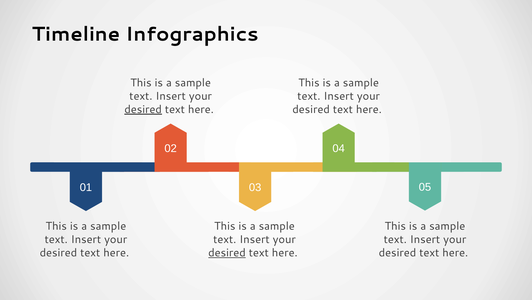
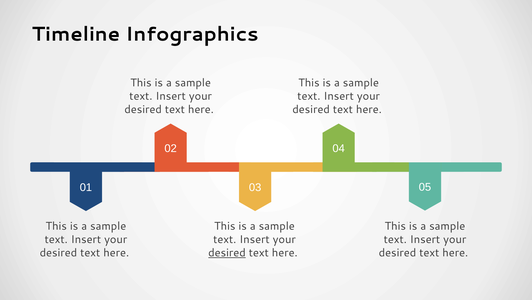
desired at (143, 109) underline: present -> none
